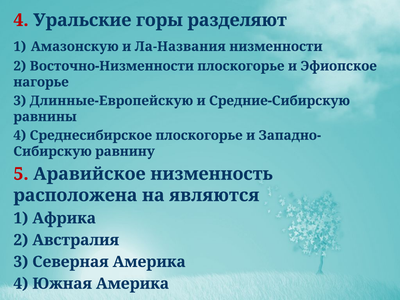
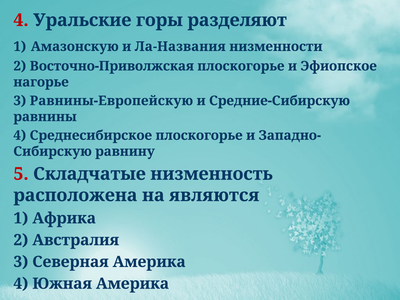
Восточно-Низменности: Восточно-Низменности -> Восточно-Приволжская
Длинные-Европейскую: Длинные-Европейскую -> Равнины-Европейскую
Аравийское: Аравийское -> Складчатые
